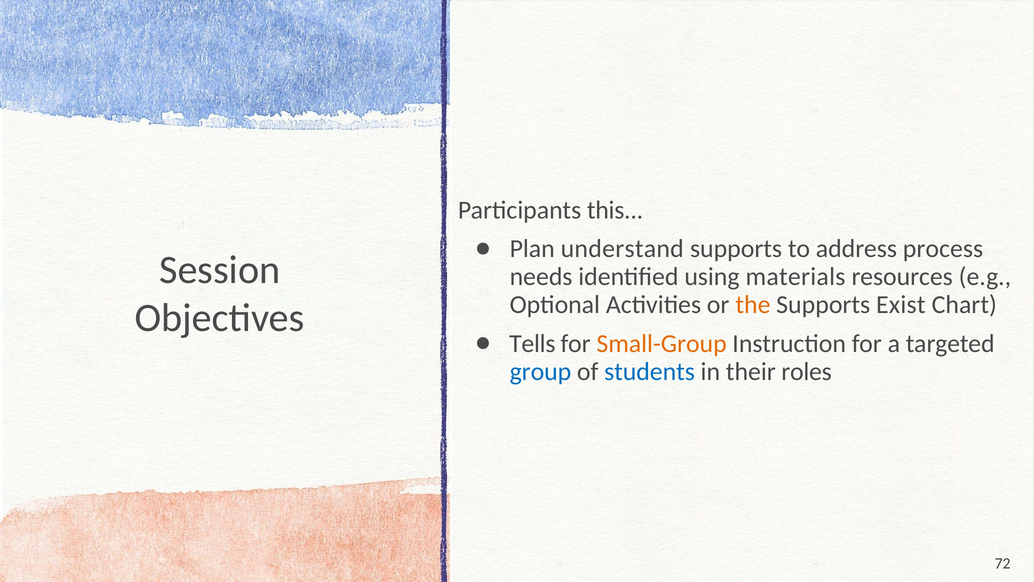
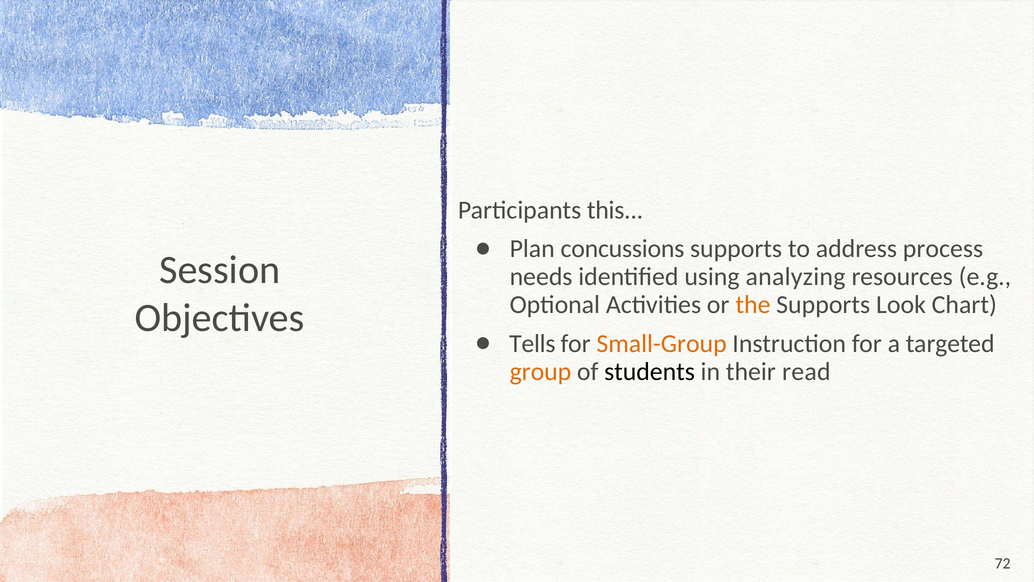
understand: understand -> concussions
materials: materials -> analyzing
Exist: Exist -> Look
group colour: blue -> orange
students colour: blue -> black
roles: roles -> read
